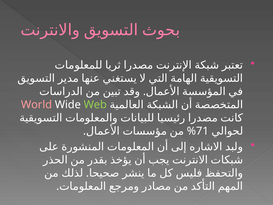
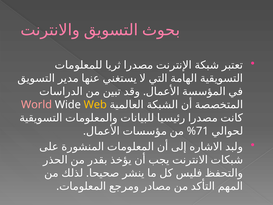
Web colour: light green -> yellow
